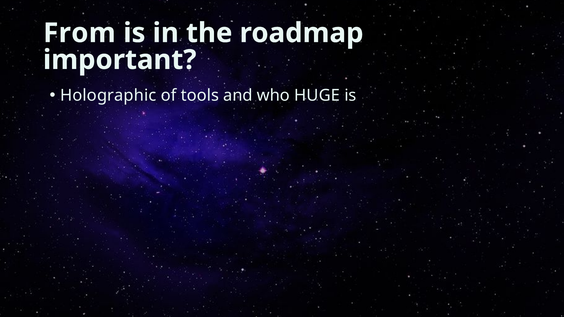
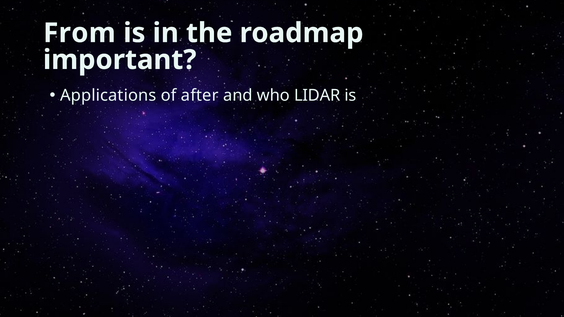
Holographic: Holographic -> Applications
tools: tools -> after
HUGE: HUGE -> LIDAR
